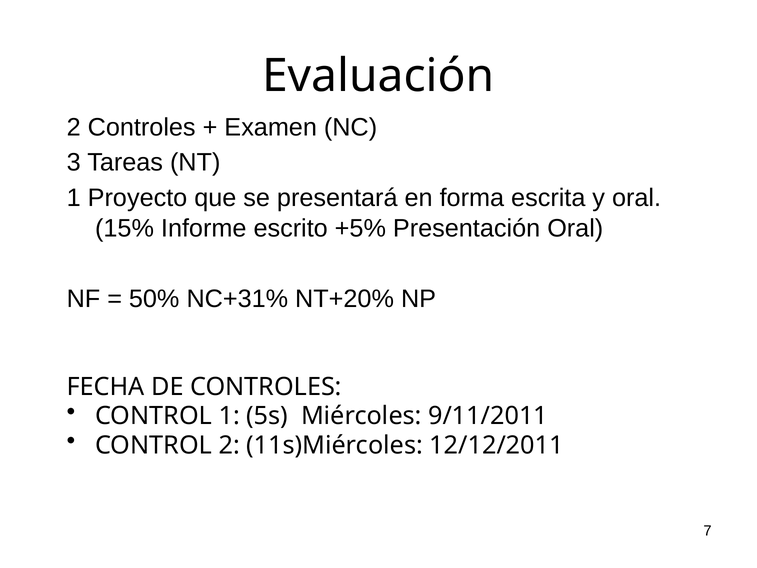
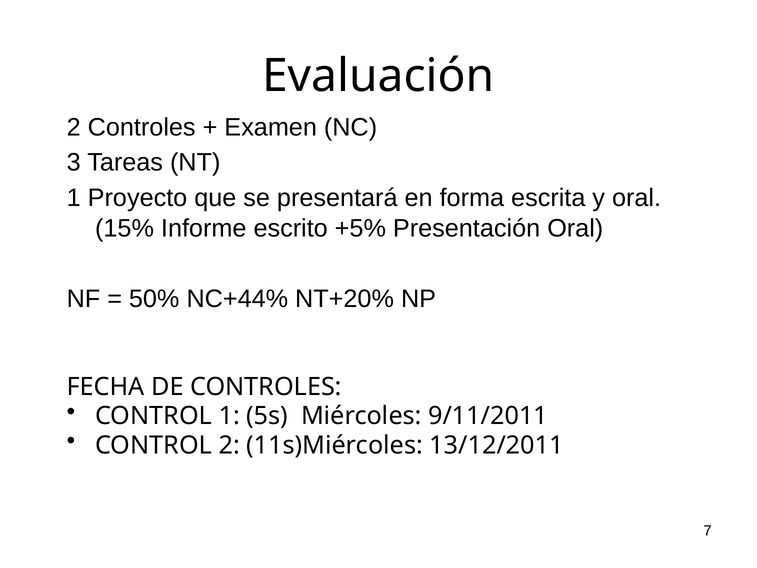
NC+31%: NC+31% -> NC+44%
12/12/2011: 12/12/2011 -> 13/12/2011
